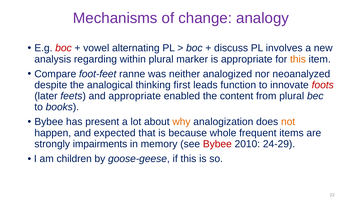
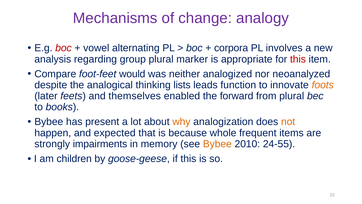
discuss: discuss -> corpora
within: within -> group
this at (298, 59) colour: orange -> red
ranne: ranne -> would
first: first -> lists
foots colour: red -> orange
and appropriate: appropriate -> themselves
content: content -> forward
Bybee at (217, 144) colour: red -> orange
24-29: 24-29 -> 24-55
